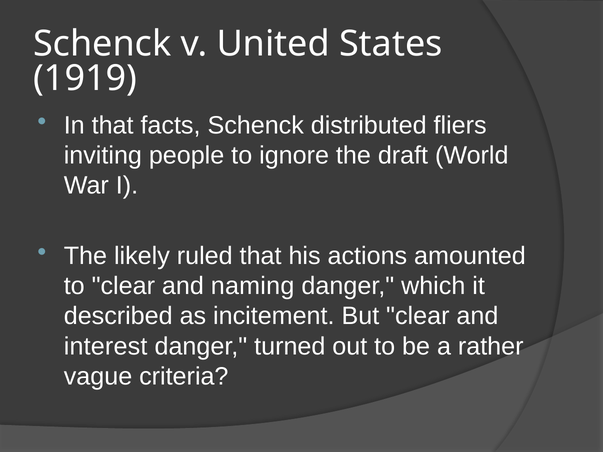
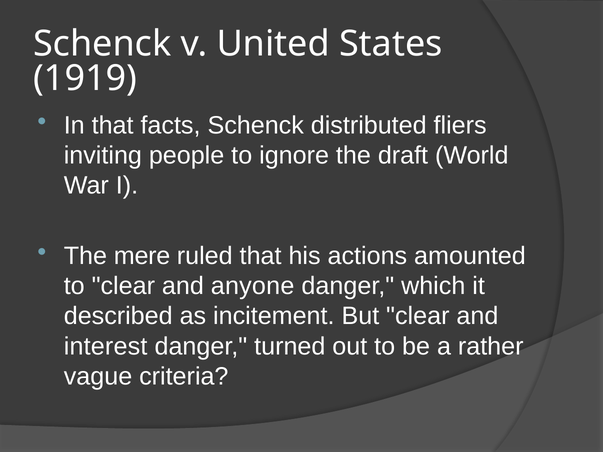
likely: likely -> mere
naming: naming -> anyone
